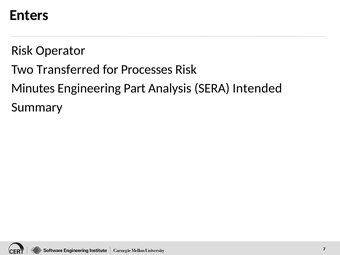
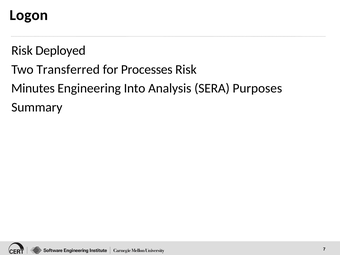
Enters: Enters -> Logon
Operator: Operator -> Deployed
Part: Part -> Into
Intended: Intended -> Purposes
